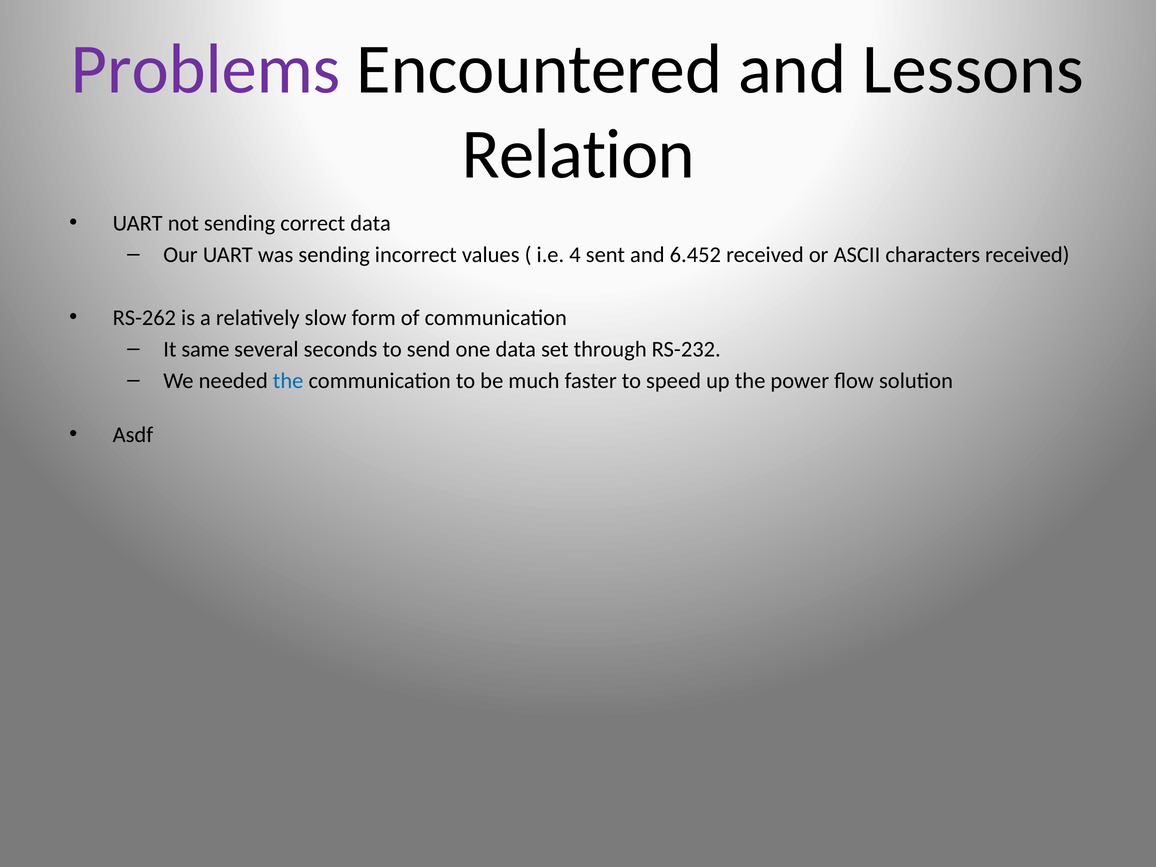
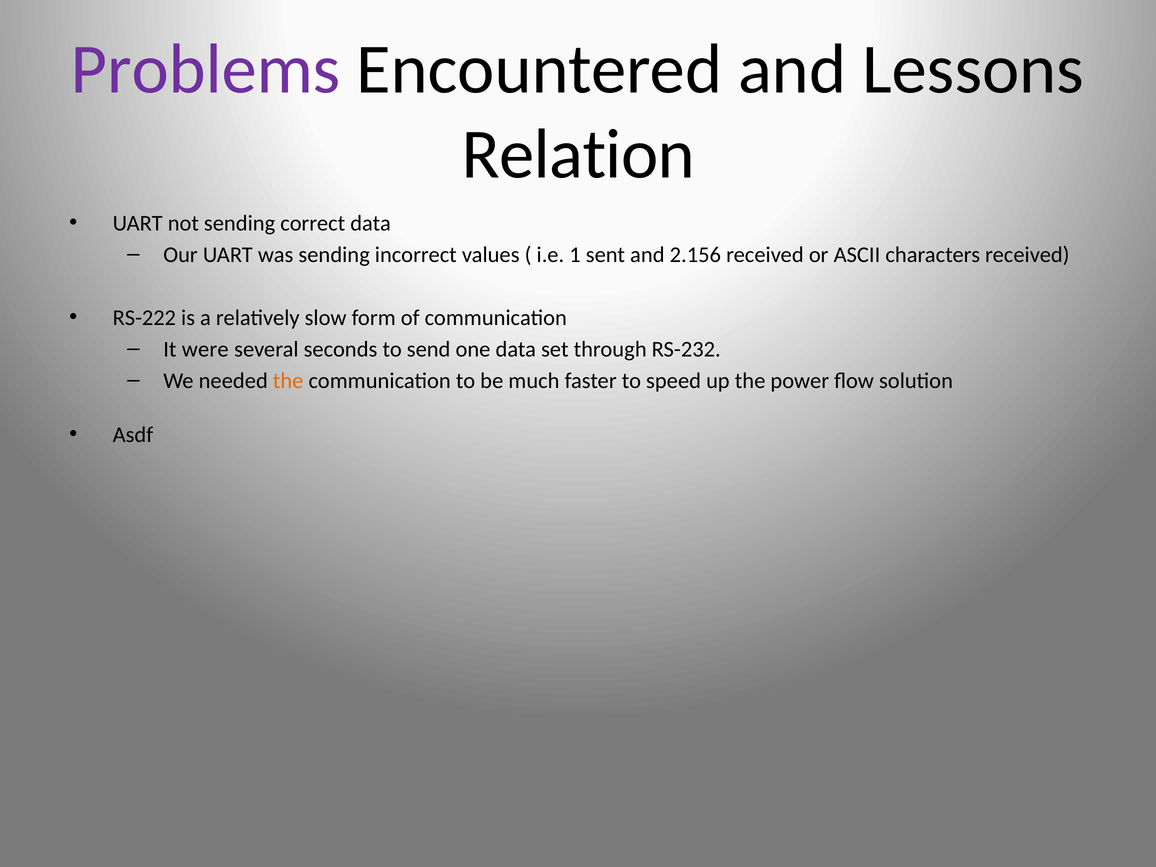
4: 4 -> 1
6.452: 6.452 -> 2.156
RS-262: RS-262 -> RS-222
same: same -> were
the at (288, 381) colour: blue -> orange
